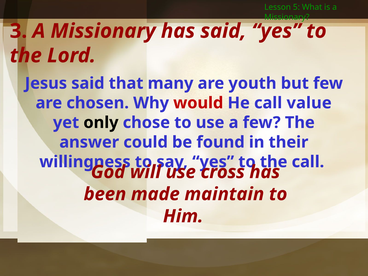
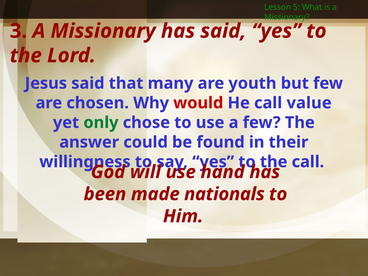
only colour: black -> green
cross: cross -> hand
maintain: maintain -> nationals
